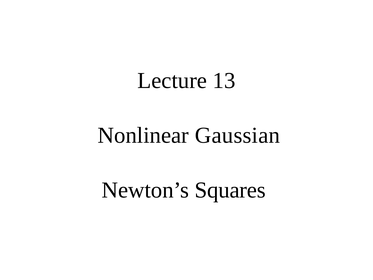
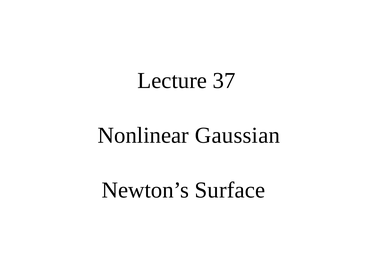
13: 13 -> 37
Squares: Squares -> Surface
